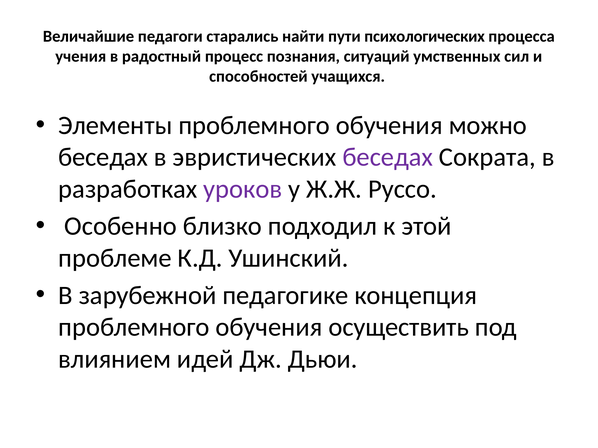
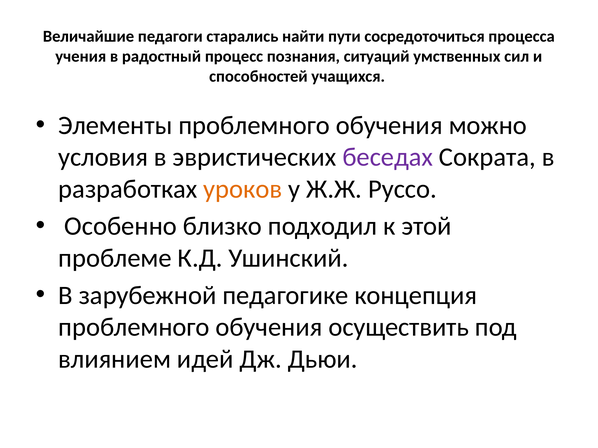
психологических: психологических -> сосредоточиться
беседах at (103, 157): беседах -> условия
уроков colour: purple -> orange
